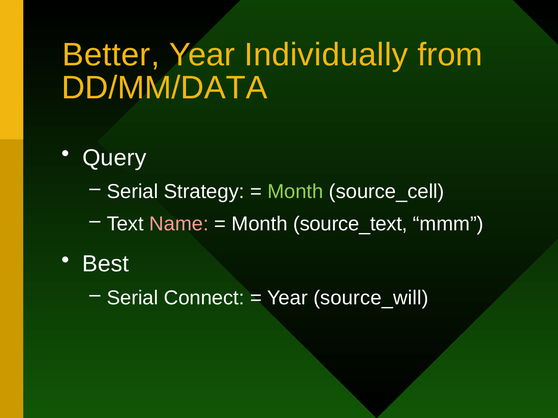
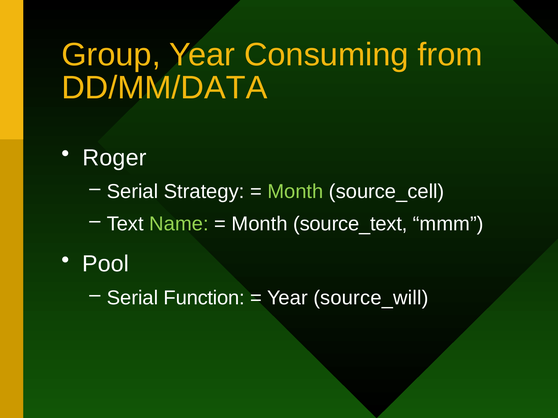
Better: Better -> Group
Individually: Individually -> Consuming
Query: Query -> Roger
Name colour: pink -> light green
Best: Best -> Pool
Connect: Connect -> Function
